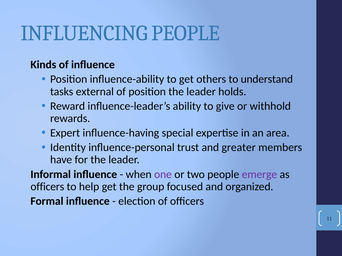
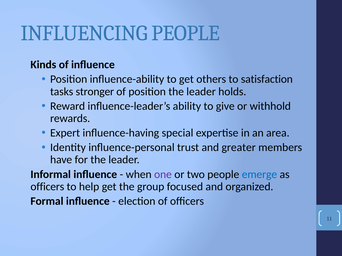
understand: understand -> satisfaction
external: external -> stronger
emerge colour: purple -> blue
